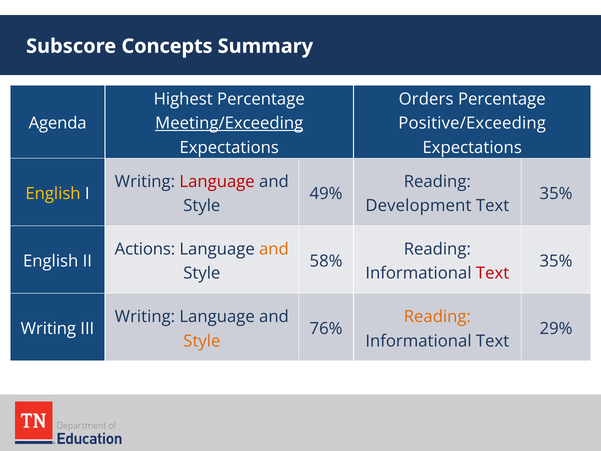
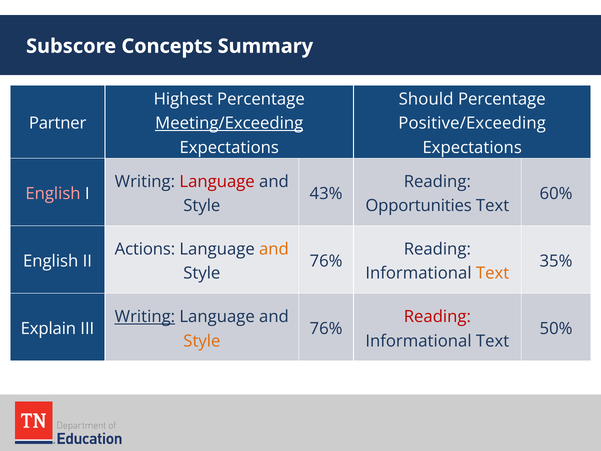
Orders: Orders -> Should
Agenda: Agenda -> Partner
English at (53, 194) colour: yellow -> pink
49%: 49% -> 43%
35% at (556, 194): 35% -> 60%
Development: Development -> Opportunities
58% at (326, 261): 58% -> 76%
Text at (493, 273) colour: red -> orange
Writing at (145, 316) underline: none -> present
Reading at (437, 316) colour: orange -> red
Writing at (48, 329): Writing -> Explain
29%: 29% -> 50%
